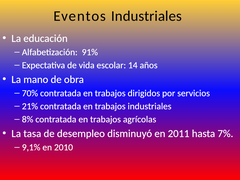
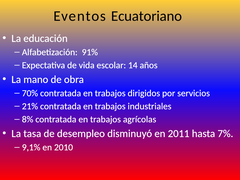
Eventos Industriales: Industriales -> Ecuatoriano
